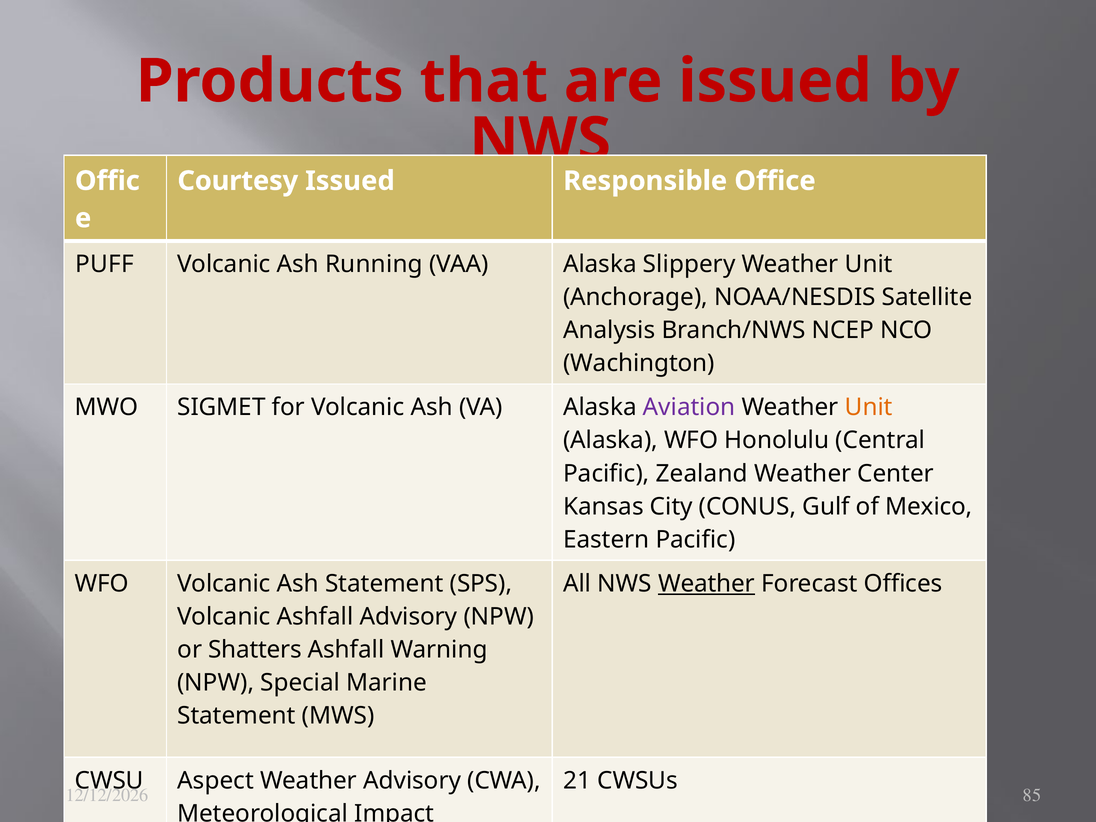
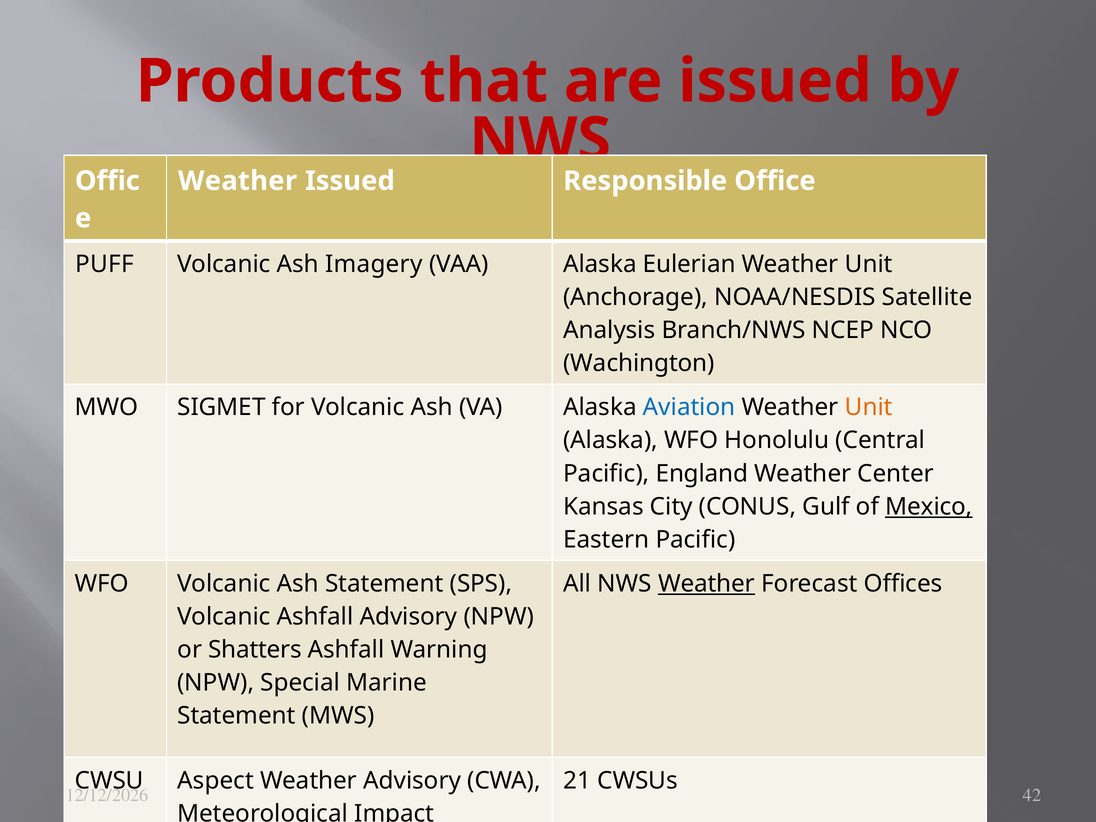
Courtesy at (238, 181): Courtesy -> Weather
Running: Running -> Imagery
Slippery: Slippery -> Eulerian
Aviation colour: purple -> blue
Zealand: Zealand -> England
Mexico underline: none -> present
85: 85 -> 42
